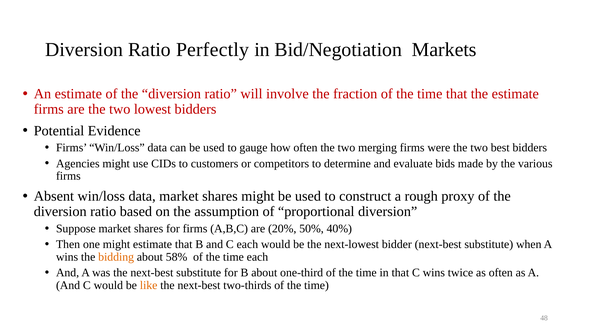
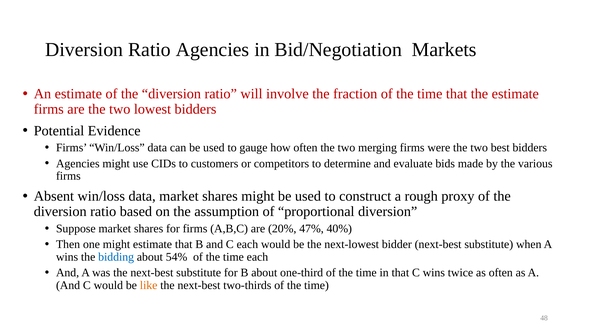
Ratio Perfectly: Perfectly -> Agencies
50%: 50% -> 47%
bidding colour: orange -> blue
58%: 58% -> 54%
